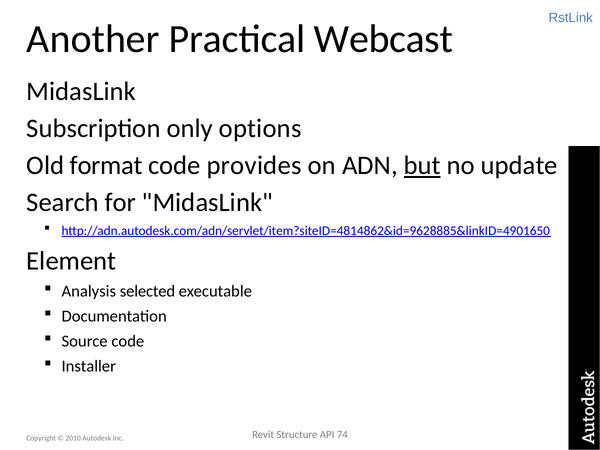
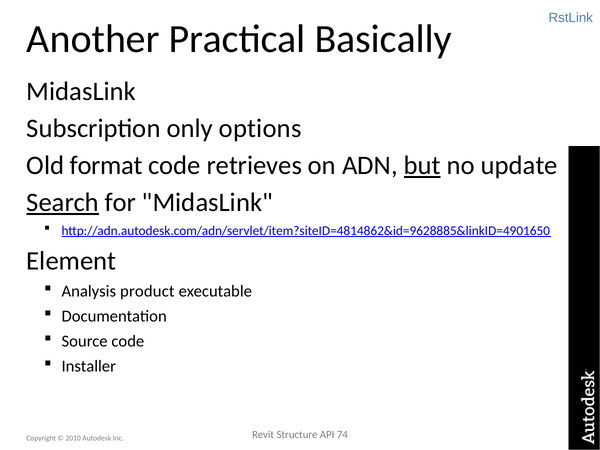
Webcast: Webcast -> Basically
provides: provides -> retrieves
Search underline: none -> present
selected: selected -> product
